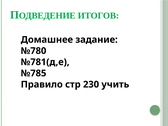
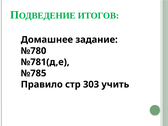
230: 230 -> 303
